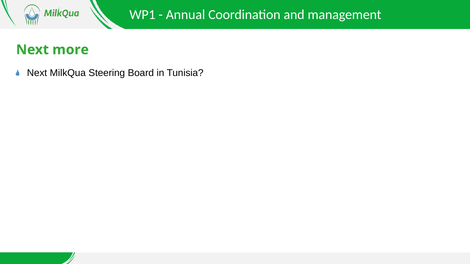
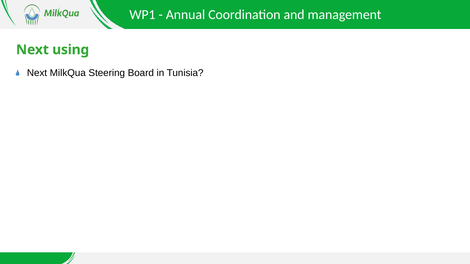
more: more -> using
